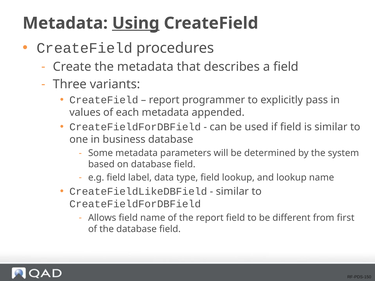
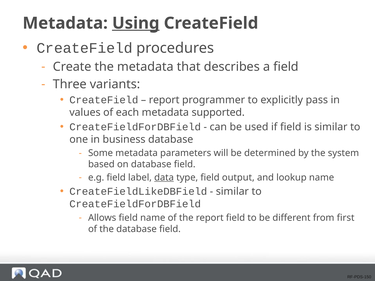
appended: appended -> supported
data underline: none -> present
field lookup: lookup -> output
